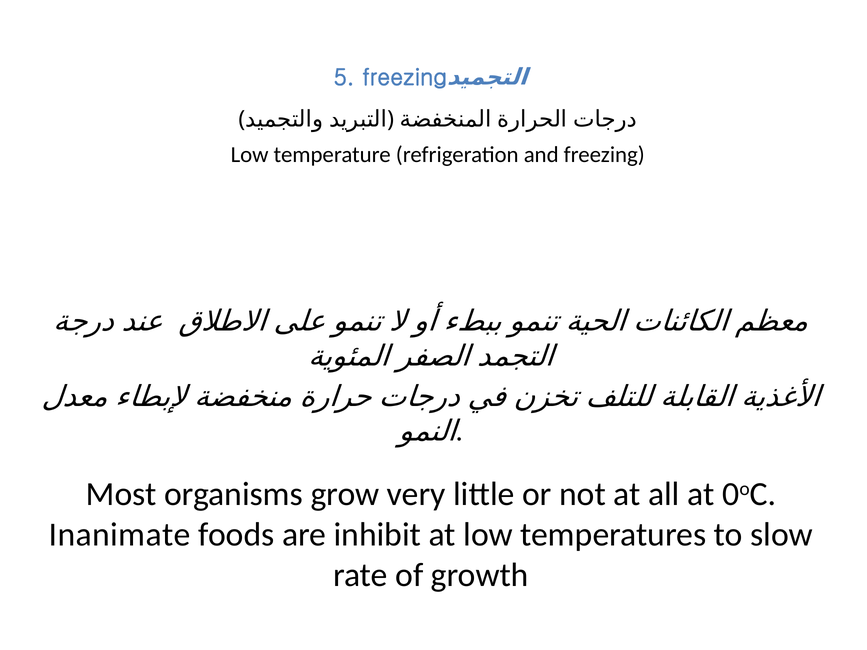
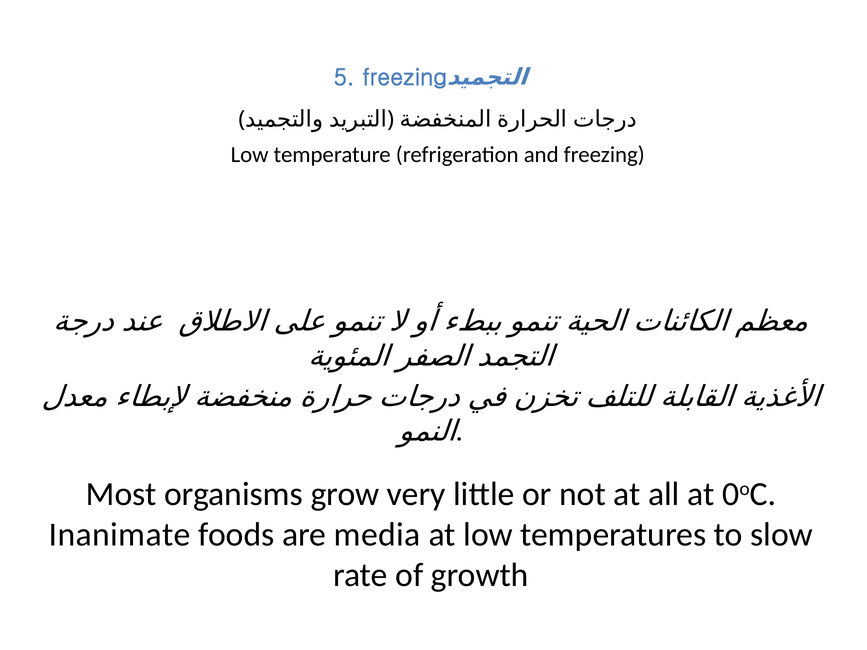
inhibit: inhibit -> media
